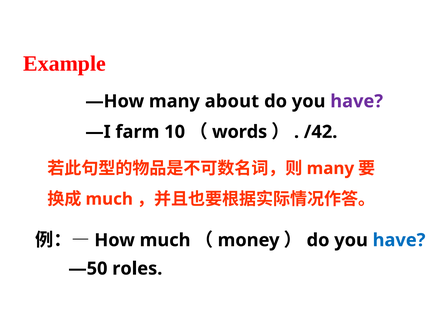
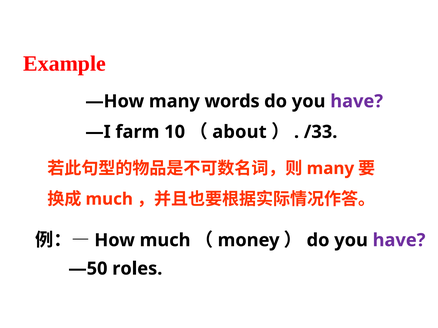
about: about -> words
words: words -> about
/42: /42 -> /33
have at (399, 241) colour: blue -> purple
